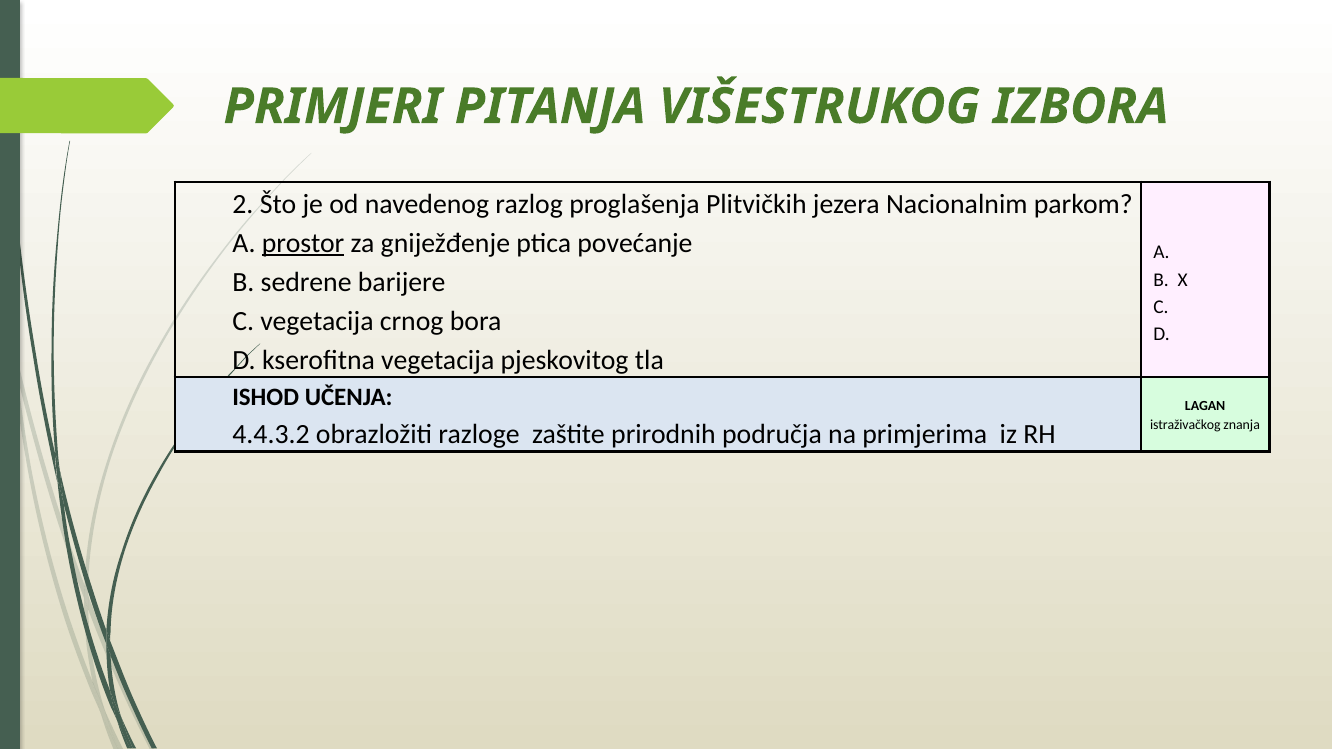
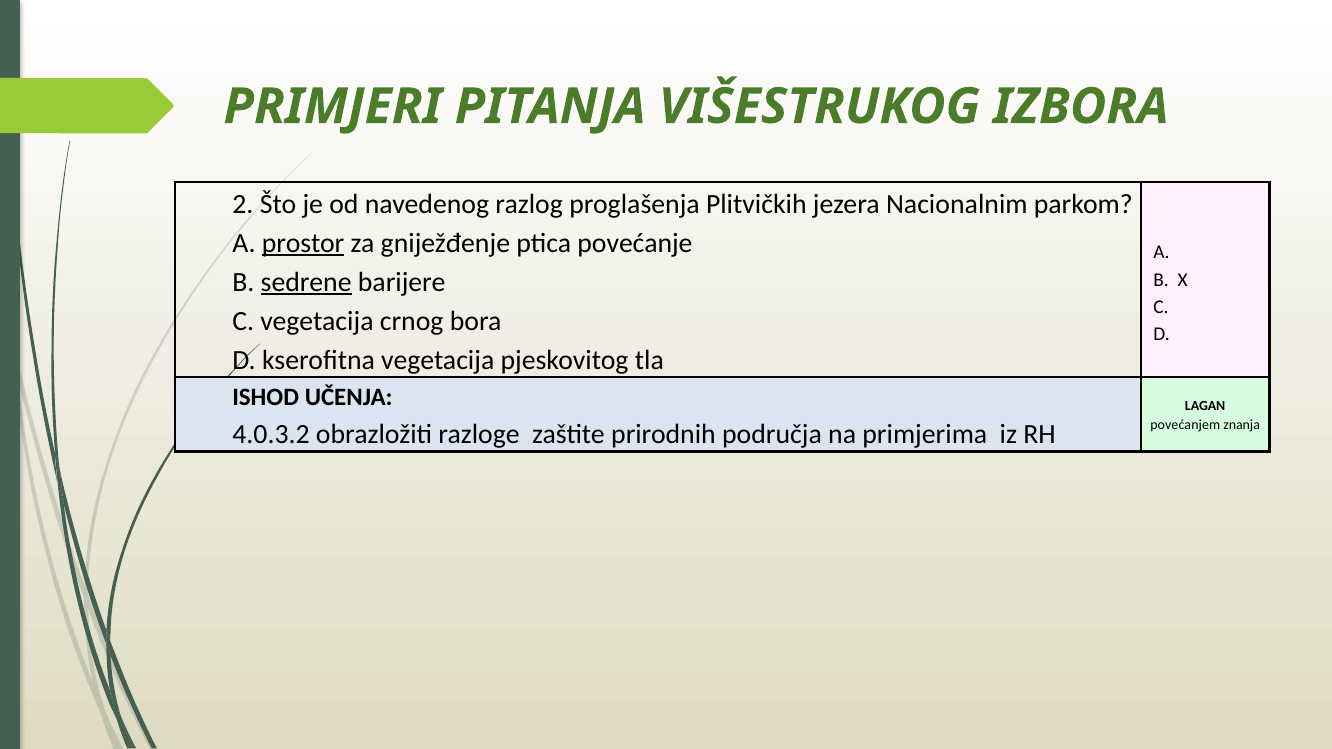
sedrene underline: none -> present
istraživačkog: istraživačkog -> povećanjem
4.4.3.2: 4.4.3.2 -> 4.0.3.2
